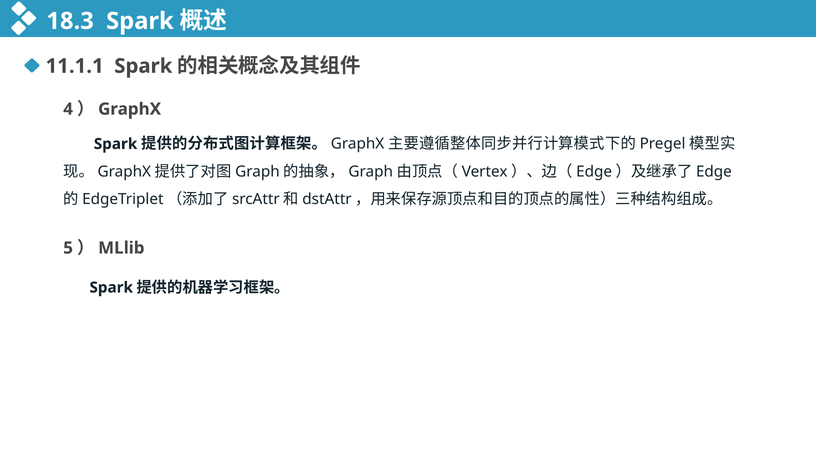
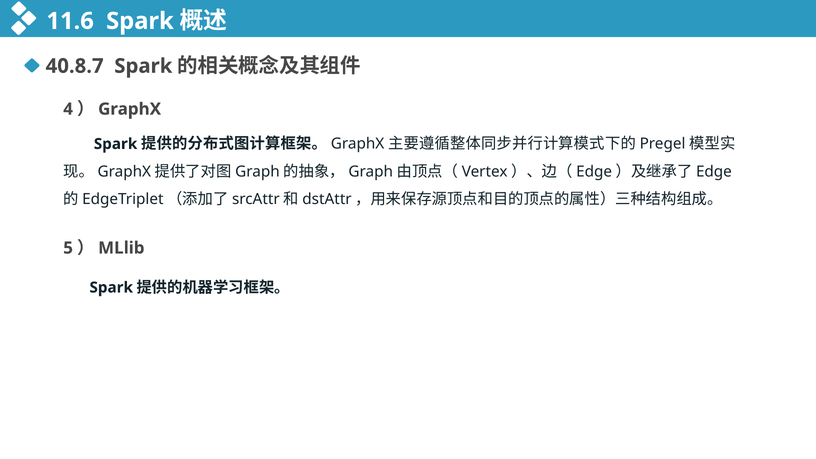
18.3: 18.3 -> 11.6
11.1.1: 11.1.1 -> 40.8.7
